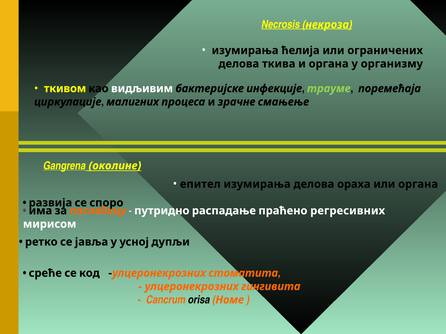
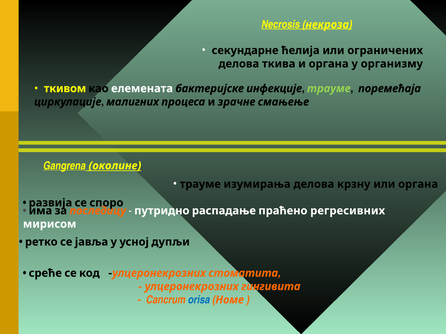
изумирања at (245, 50): изумирања -> секундарне
видљивим: видљивим -> елемената
епител at (200, 184): епител -> трауме
ораха: ораха -> крзну
orisa colour: black -> blue
